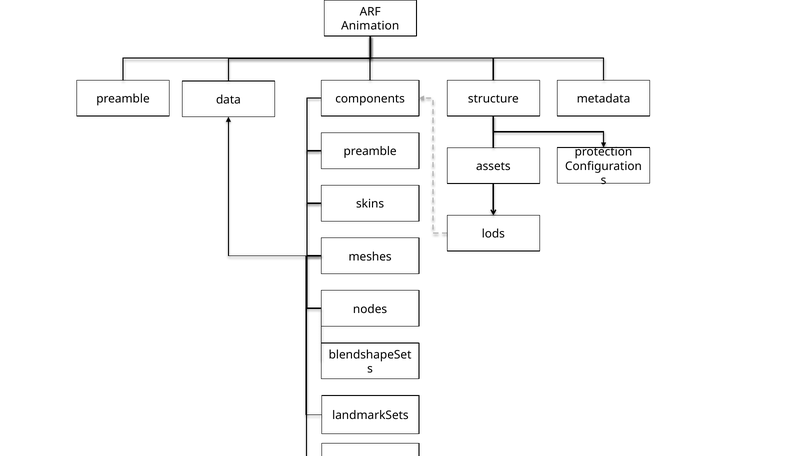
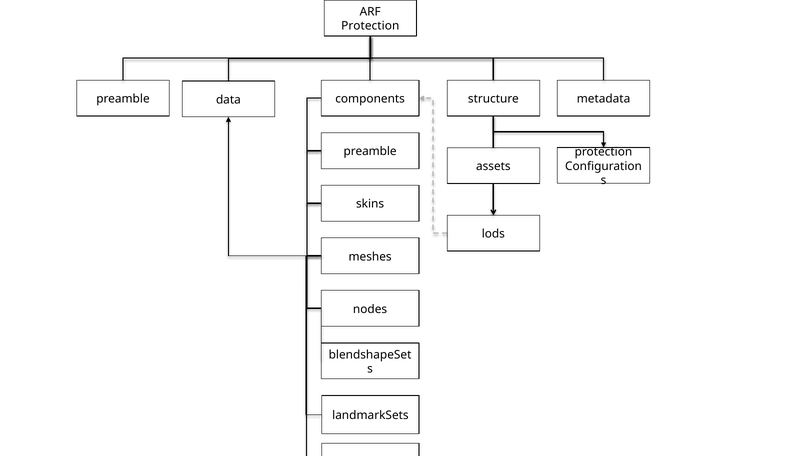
Animation at (370, 26): Animation -> Protection
